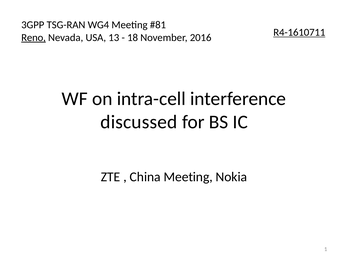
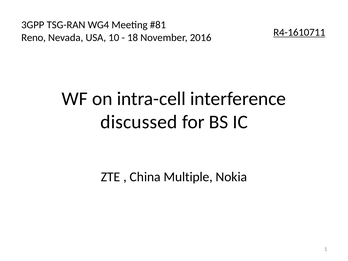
Reno underline: present -> none
13: 13 -> 10
China Meeting: Meeting -> Multiple
